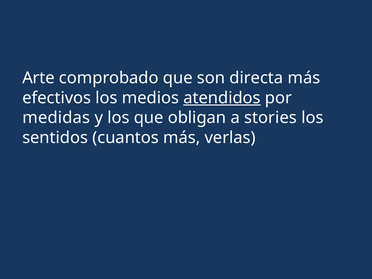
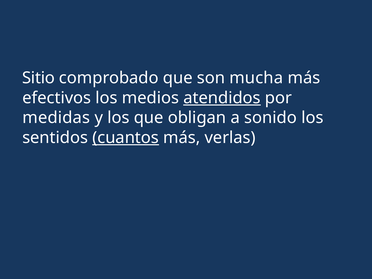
Arte: Arte -> Sitio
directa: directa -> mucha
stories: stories -> sonido
cuantos underline: none -> present
